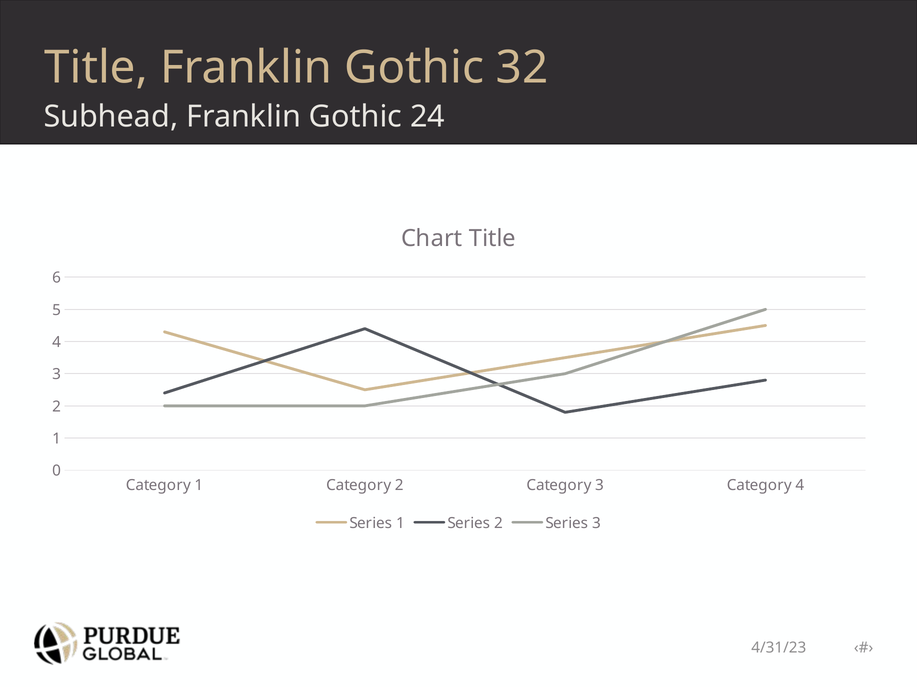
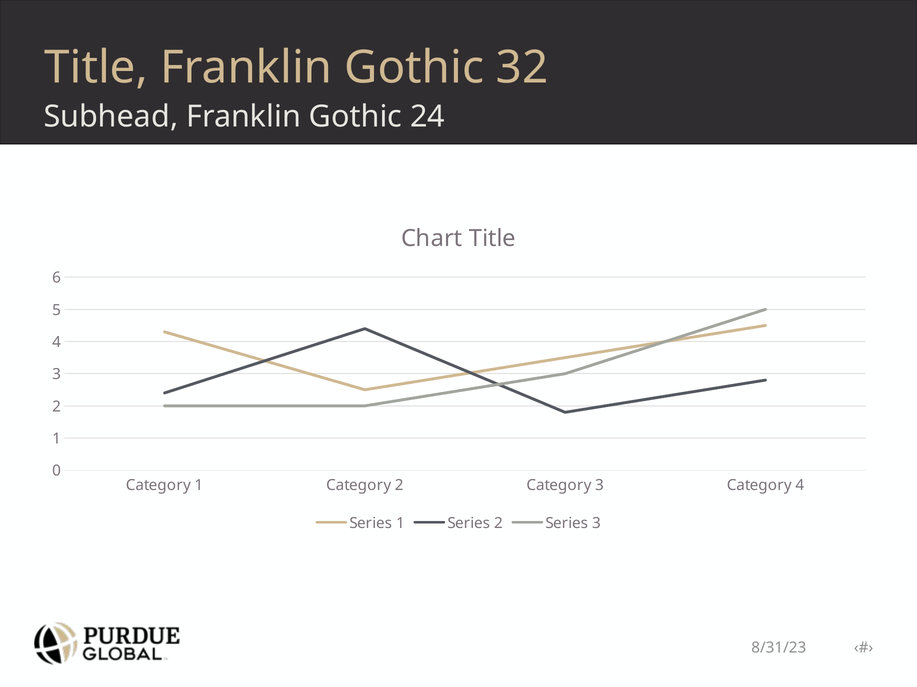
4/31/23: 4/31/23 -> 8/31/23
